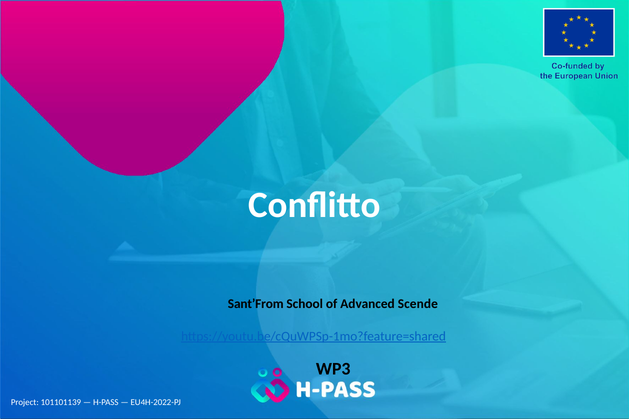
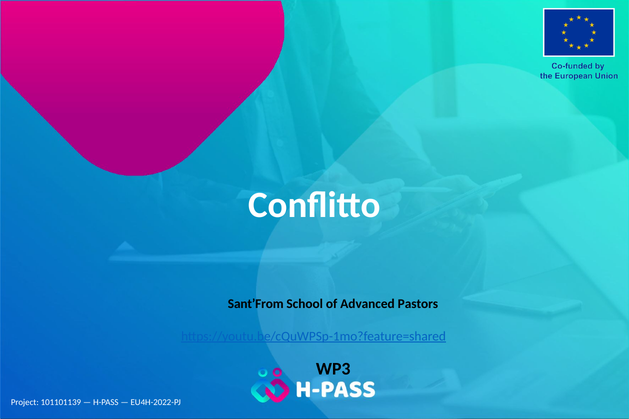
Scende: Scende -> Pastors
